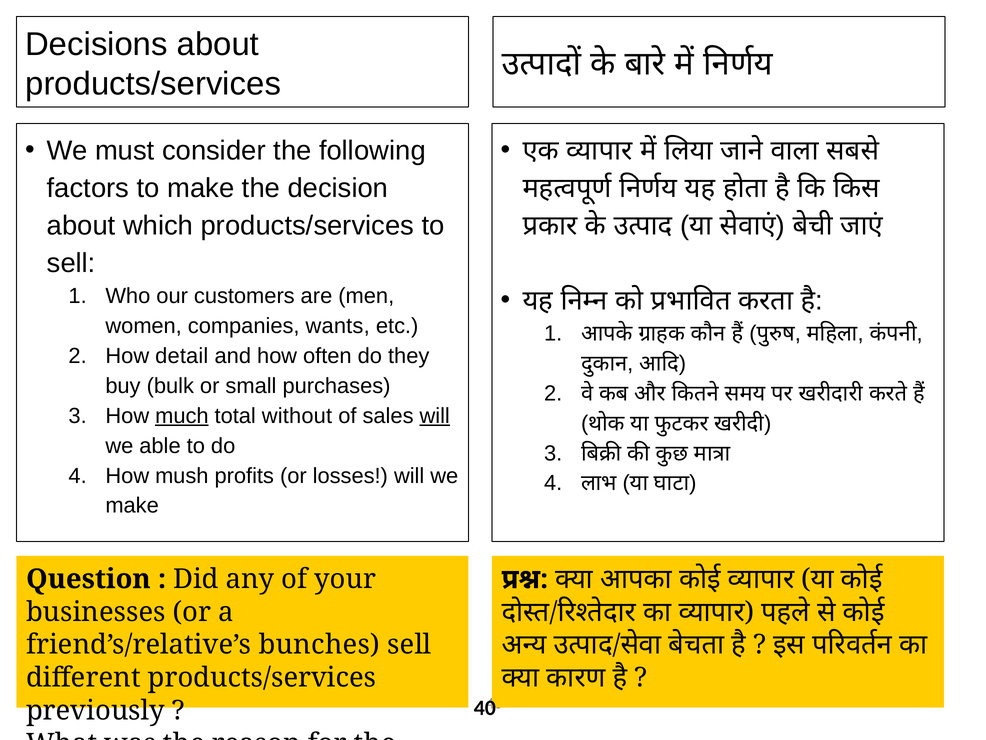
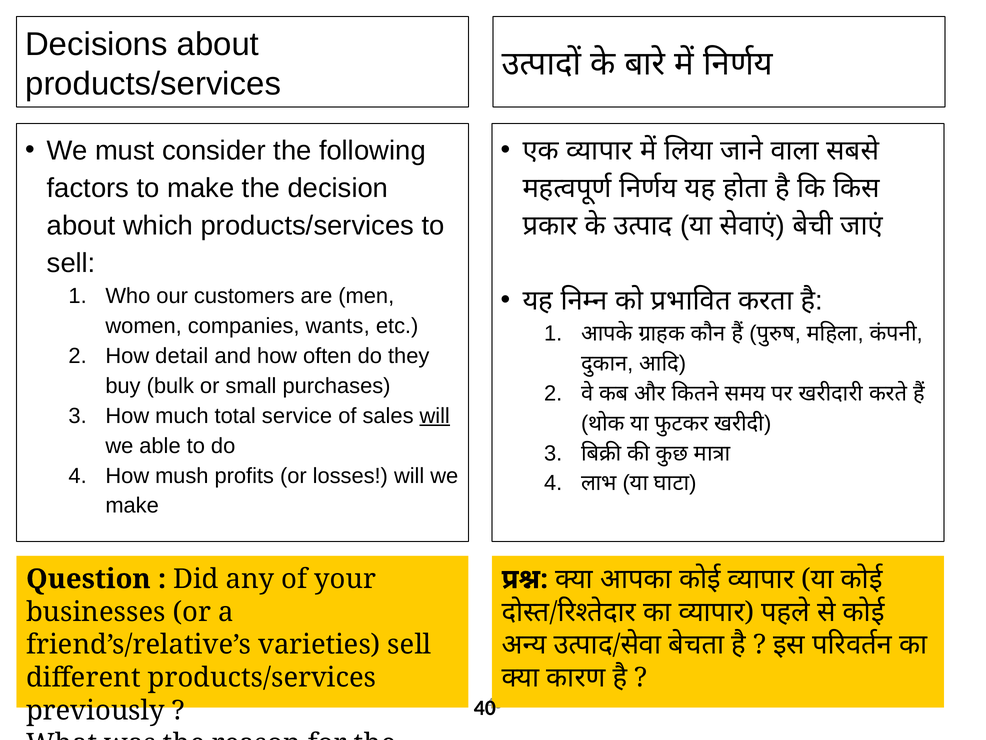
much underline: present -> none
without: without -> service
bunches: bunches -> varieties
